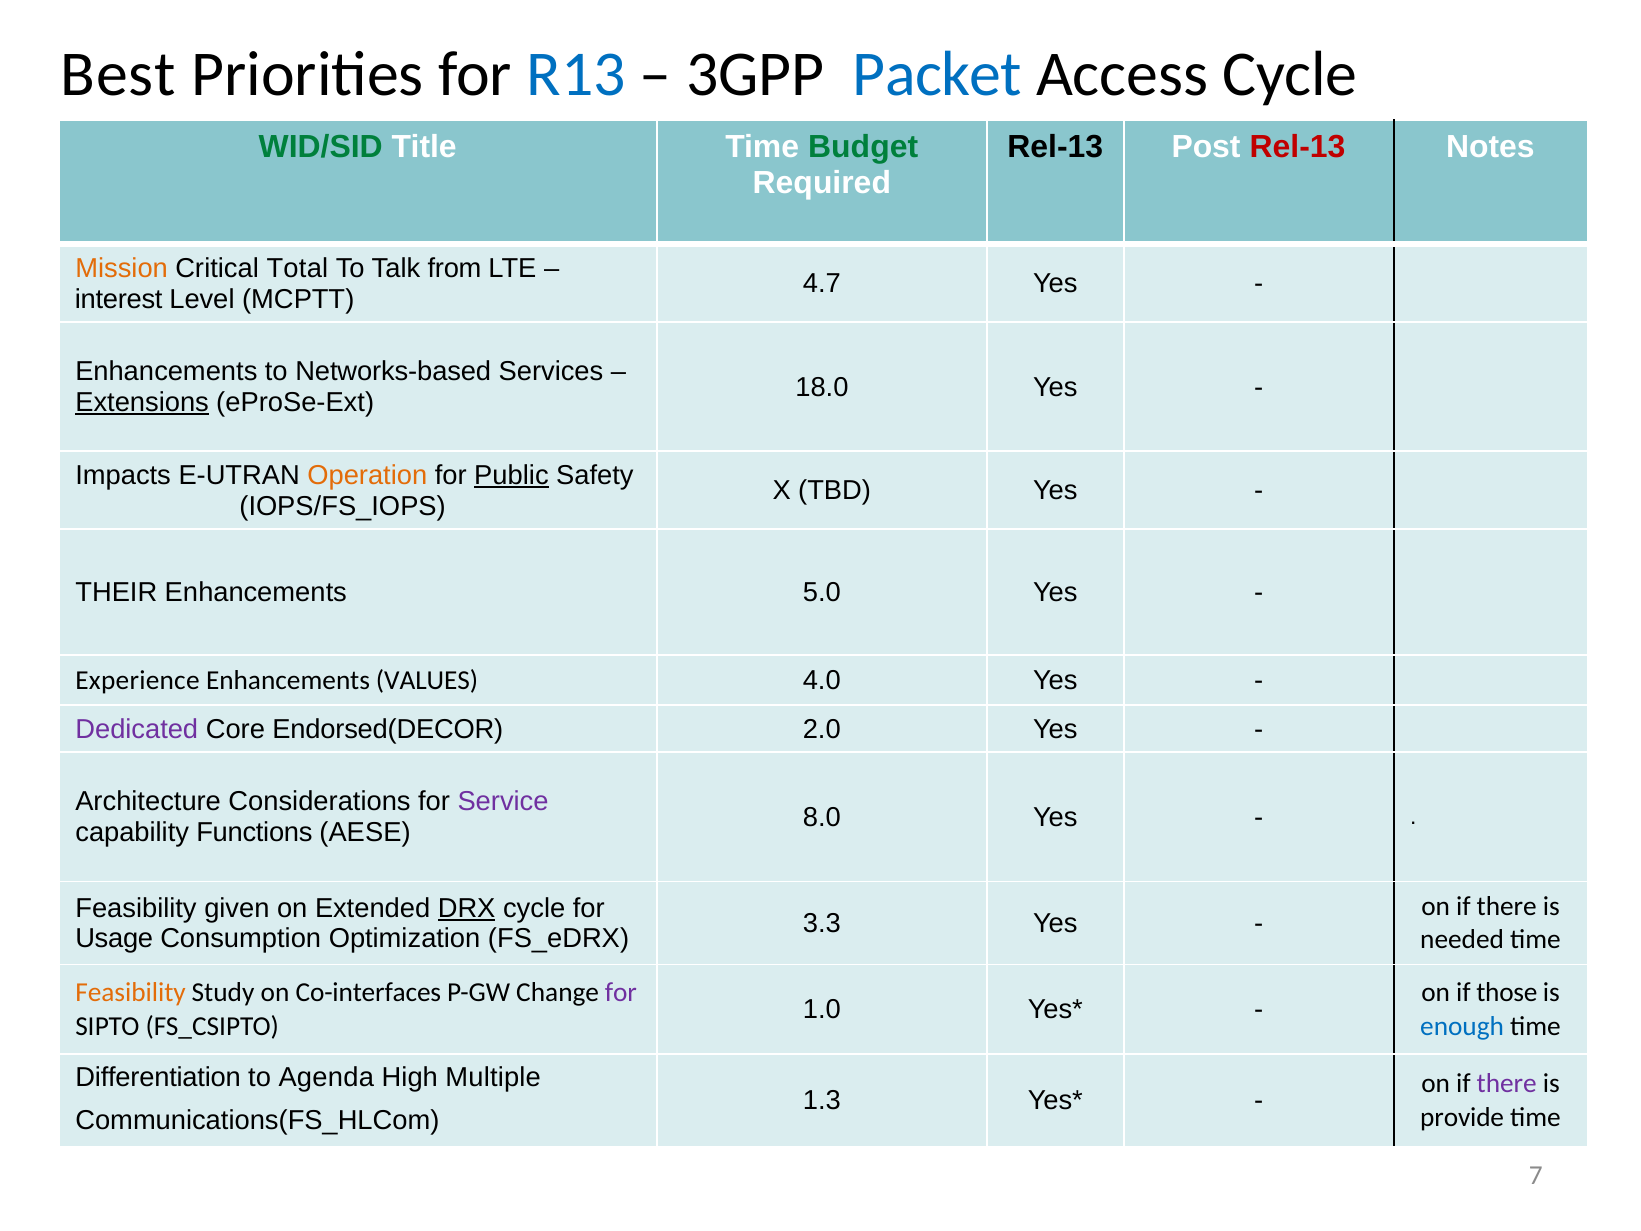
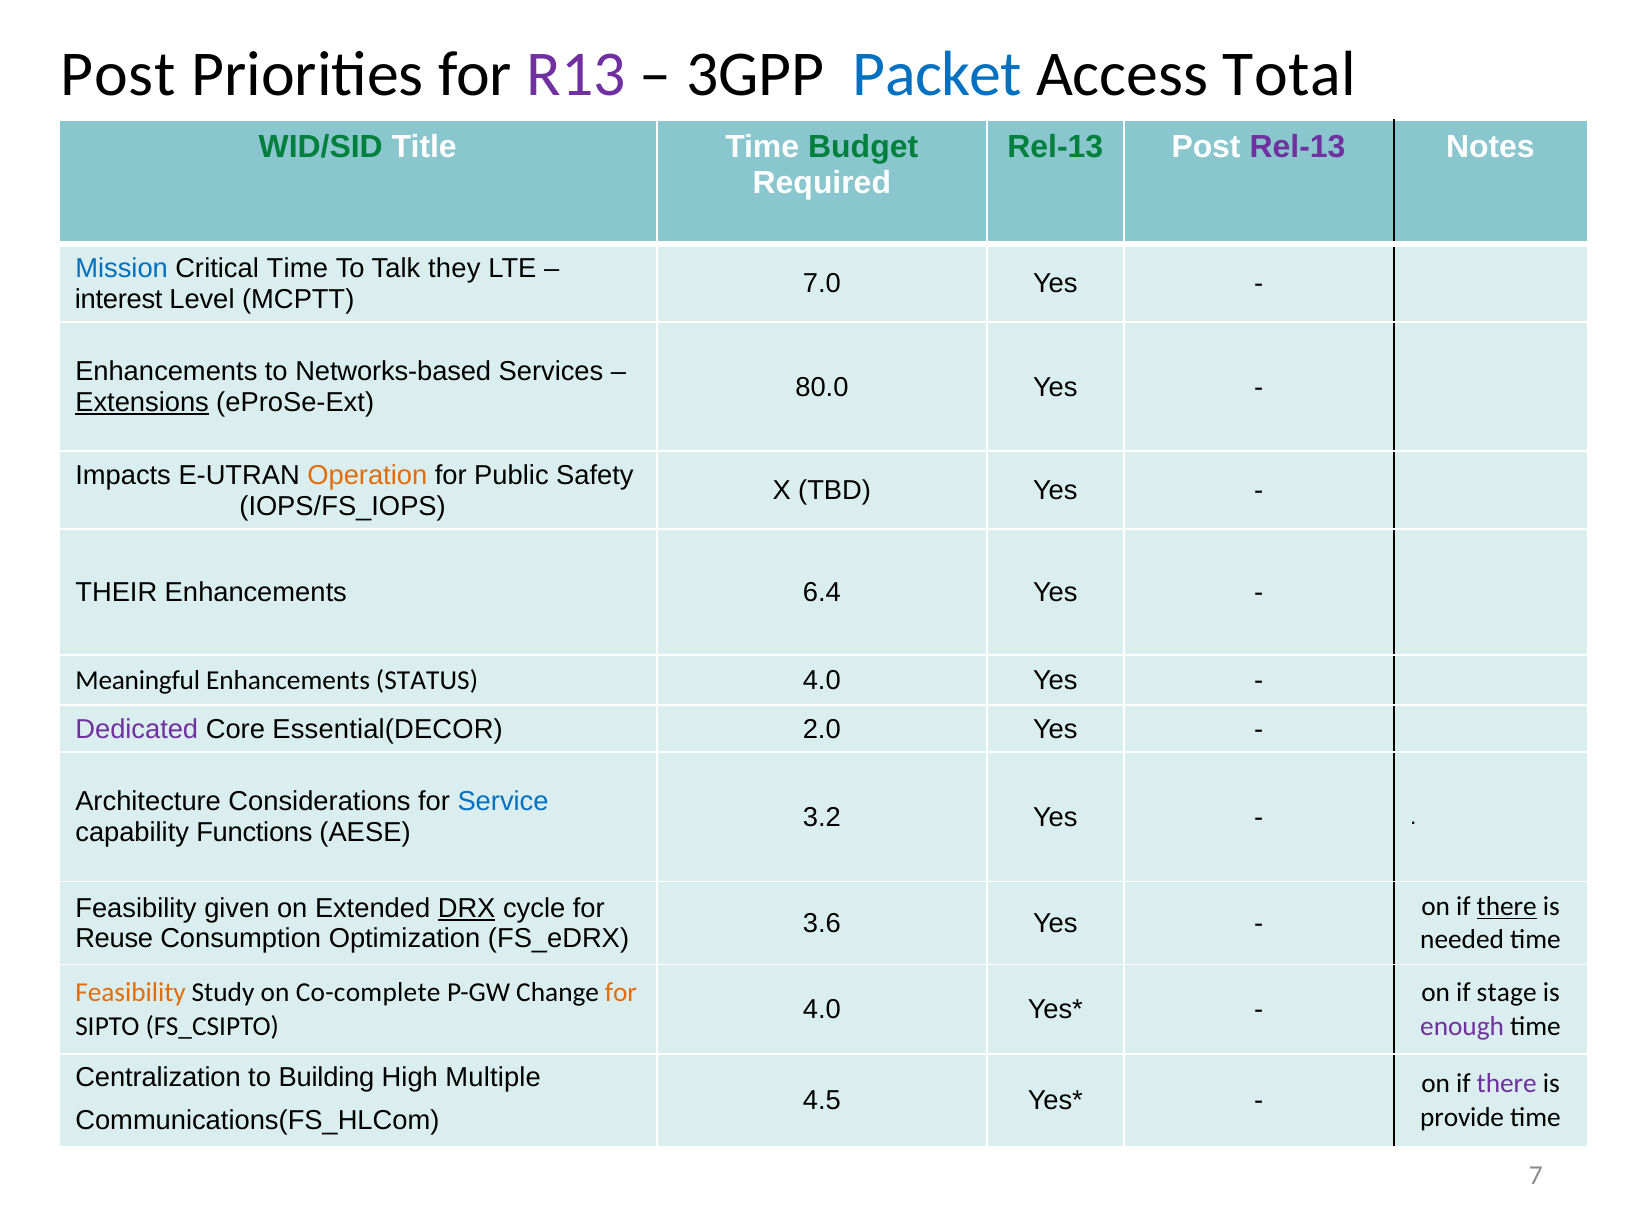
Best at (118, 74): Best -> Post
R13 colour: blue -> purple
Access Cycle: Cycle -> Total
Rel-13 at (1055, 147) colour: black -> green
Rel-13 at (1298, 147) colour: red -> purple
Mission colour: orange -> blue
Critical Total: Total -> Time
from: from -> they
4.7: 4.7 -> 7.0
18.0: 18.0 -> 80.0
Public underline: present -> none
5.0: 5.0 -> 6.4
Experience: Experience -> Meaningful
VALUES: VALUES -> STATUS
Endorsed(DECOR: Endorsed(DECOR -> Essential(DECOR
Service colour: purple -> blue
8.0: 8.0 -> 3.2
there at (1507, 906) underline: none -> present
3.3: 3.3 -> 3.6
Usage: Usage -> Reuse
Co-interfaces: Co-interfaces -> Co-complete
for at (621, 992) colour: purple -> orange
those: those -> stage
1.0 at (822, 1009): 1.0 -> 4.0
enough colour: blue -> purple
Differentiation: Differentiation -> Centralization
Agenda: Agenda -> Building
1.3: 1.3 -> 4.5
